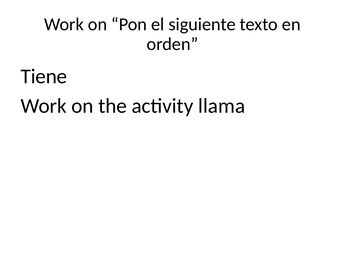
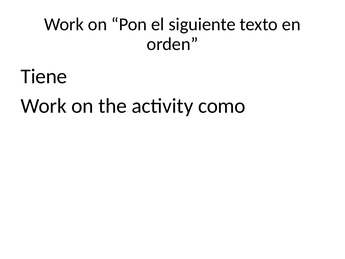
llama: llama -> como
